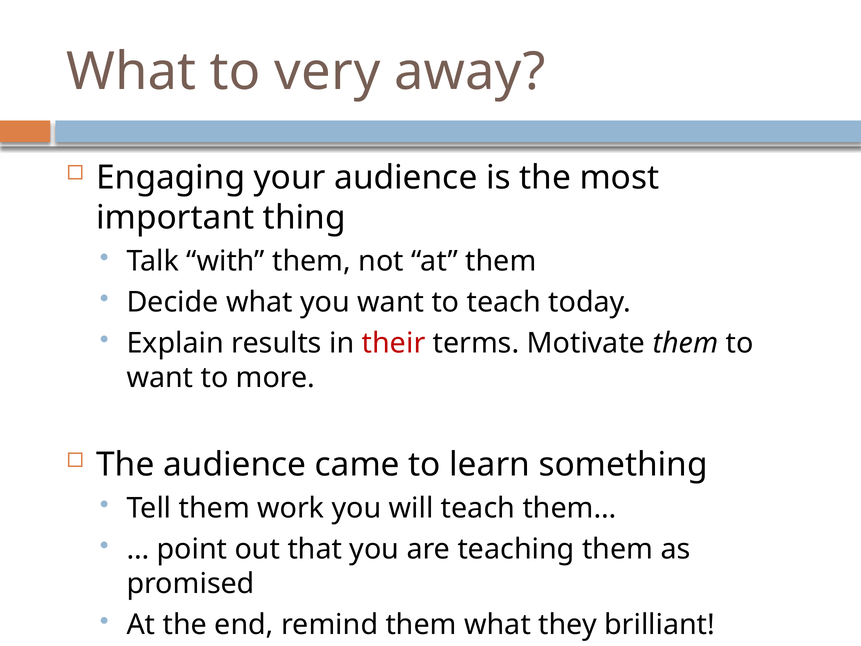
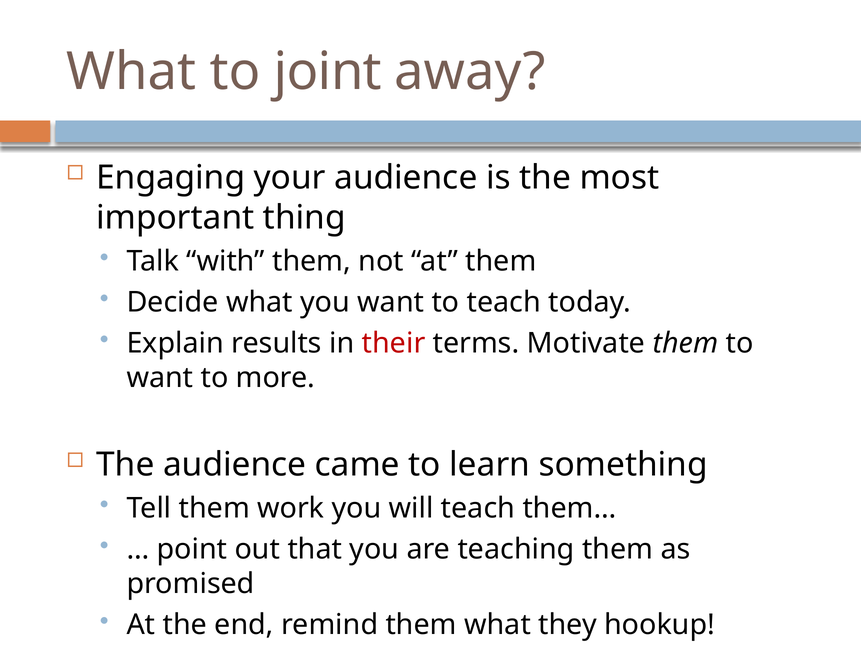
very: very -> joint
brilliant: brilliant -> hookup
